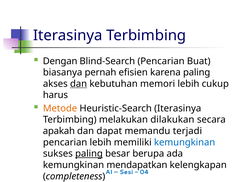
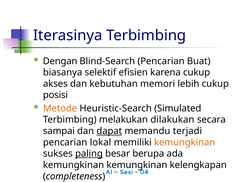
pernah: pernah -> selektif
karena paling: paling -> cukup
dan at (79, 84) underline: present -> none
harus: harus -> posisi
Heuristic-Search Iterasinya: Iterasinya -> Simulated
apakah: apakah -> sampai
dapat underline: none -> present
pencarian lebih: lebih -> lokal
kemungkinan at (185, 142) colour: blue -> orange
kemungkinan mendapatkan: mendapatkan -> kemungkinan
